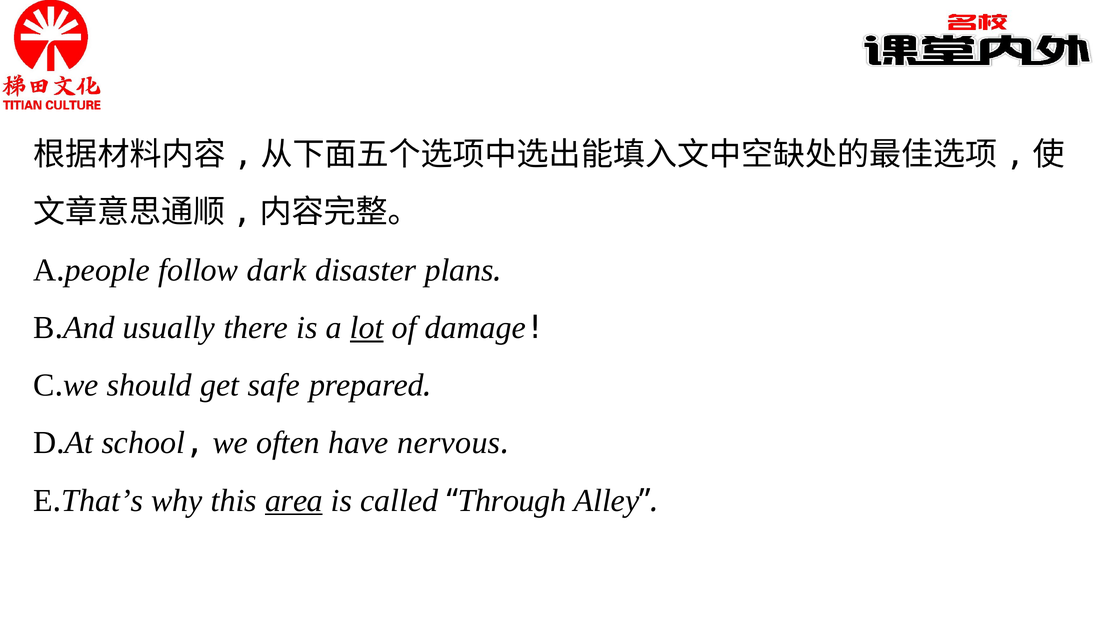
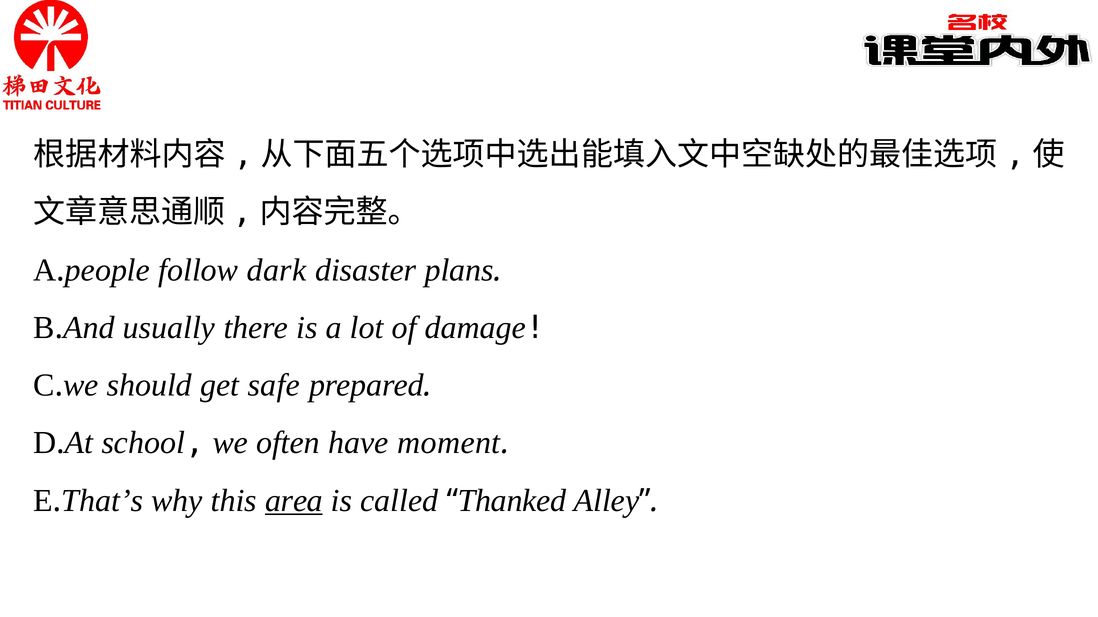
lot underline: present -> none
nervous: nervous -> moment
Through: Through -> Thanked
